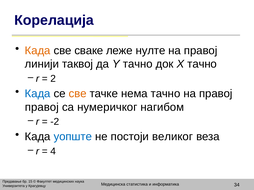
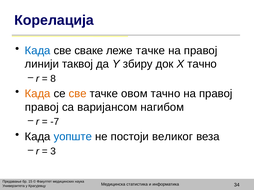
Када at (38, 51) colour: orange -> blue
леже нулте: нулте -> тачке
Y тачно: тачно -> збиру
2: 2 -> 8
Када at (38, 94) colour: blue -> orange
нема: нема -> овом
нумеричког: нумеричког -> варијансом
-2: -2 -> -7
4: 4 -> 3
